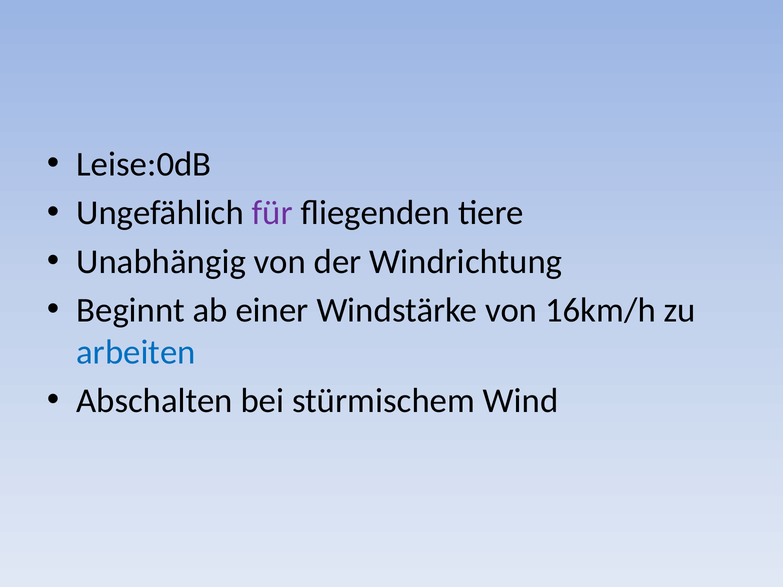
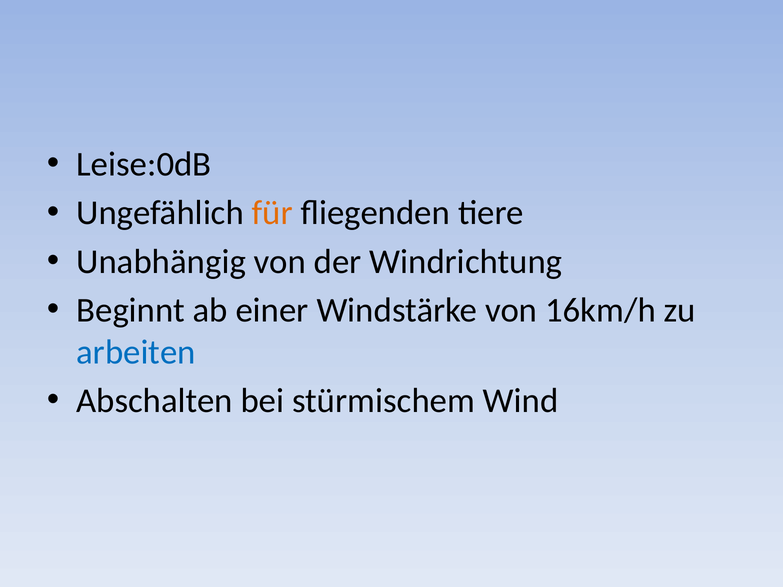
für colour: purple -> orange
